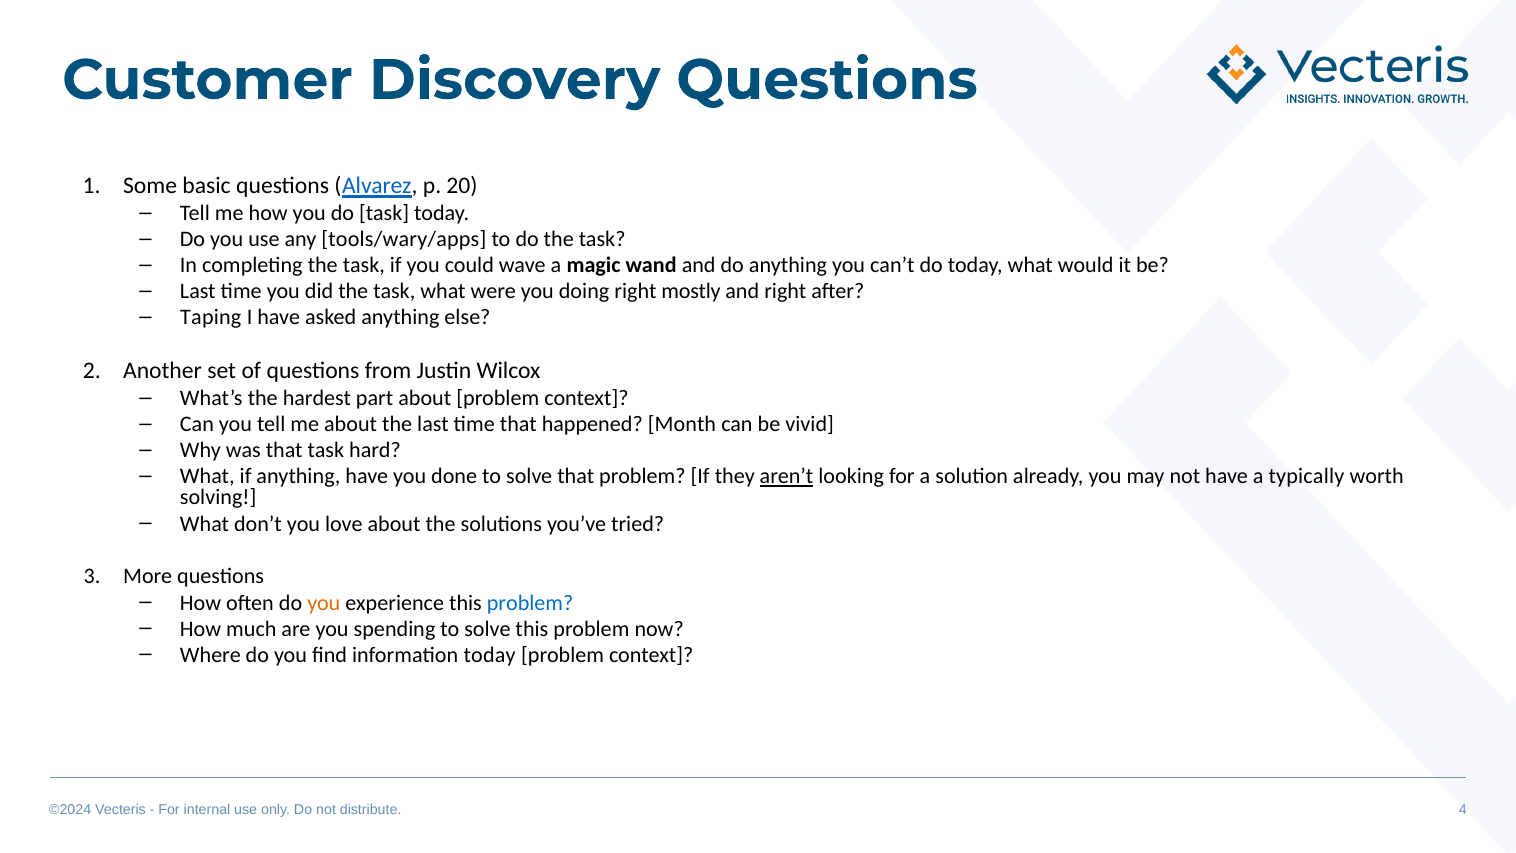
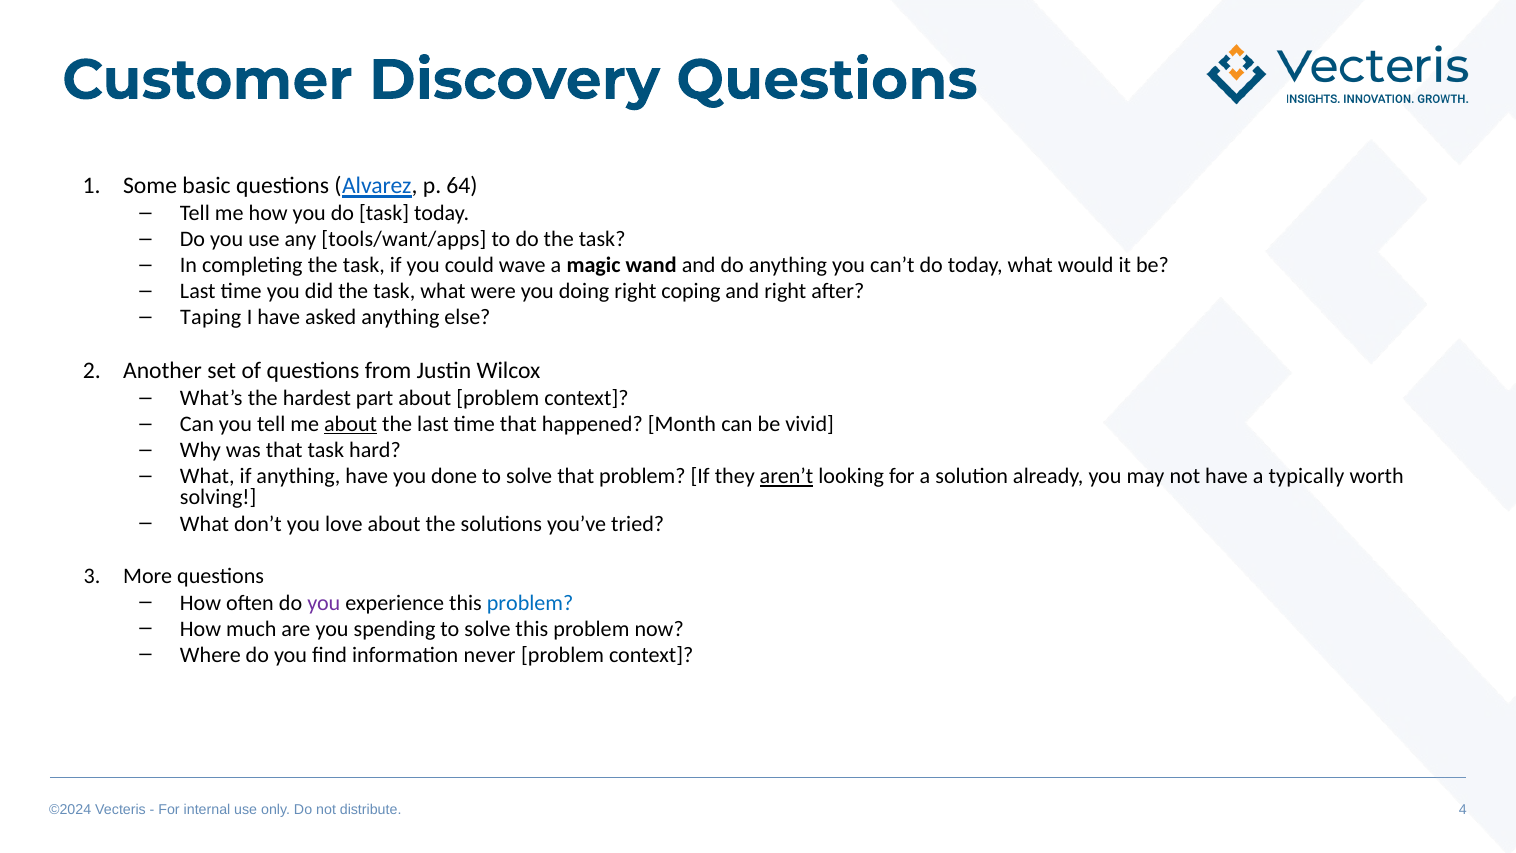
20: 20 -> 64
tools/wary/apps: tools/wary/apps -> tools/want/apps
mostly: mostly -> coping
about at (351, 424) underline: none -> present
you at (324, 603) colour: orange -> purple
information today: today -> never
